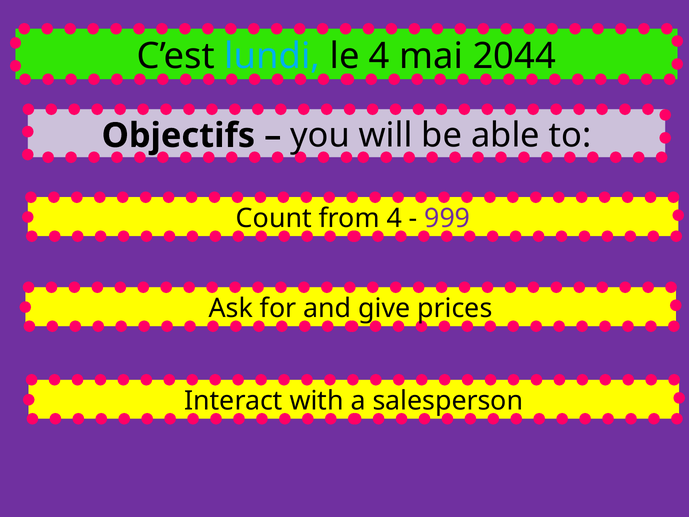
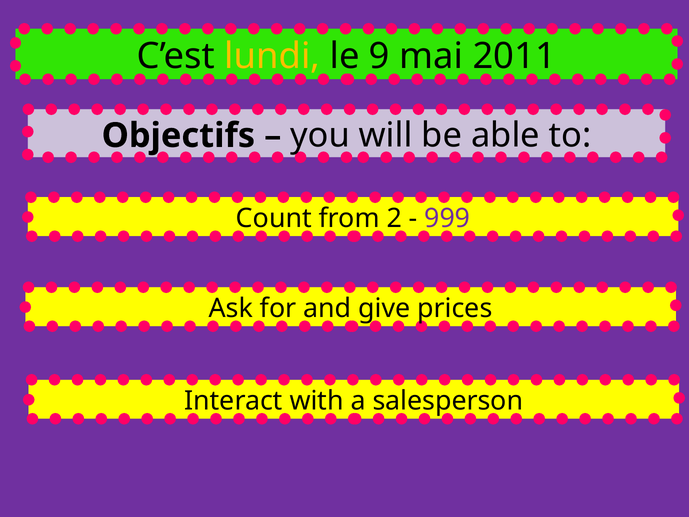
lundi colour: light blue -> yellow
le 4: 4 -> 9
2044: 2044 -> 2011
from 4: 4 -> 2
